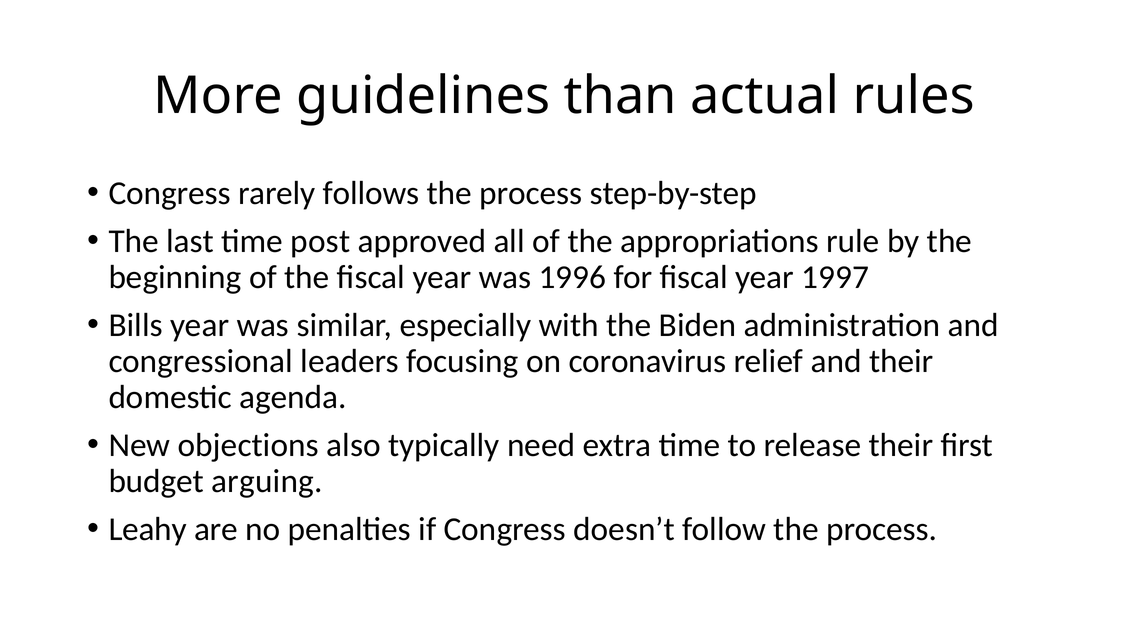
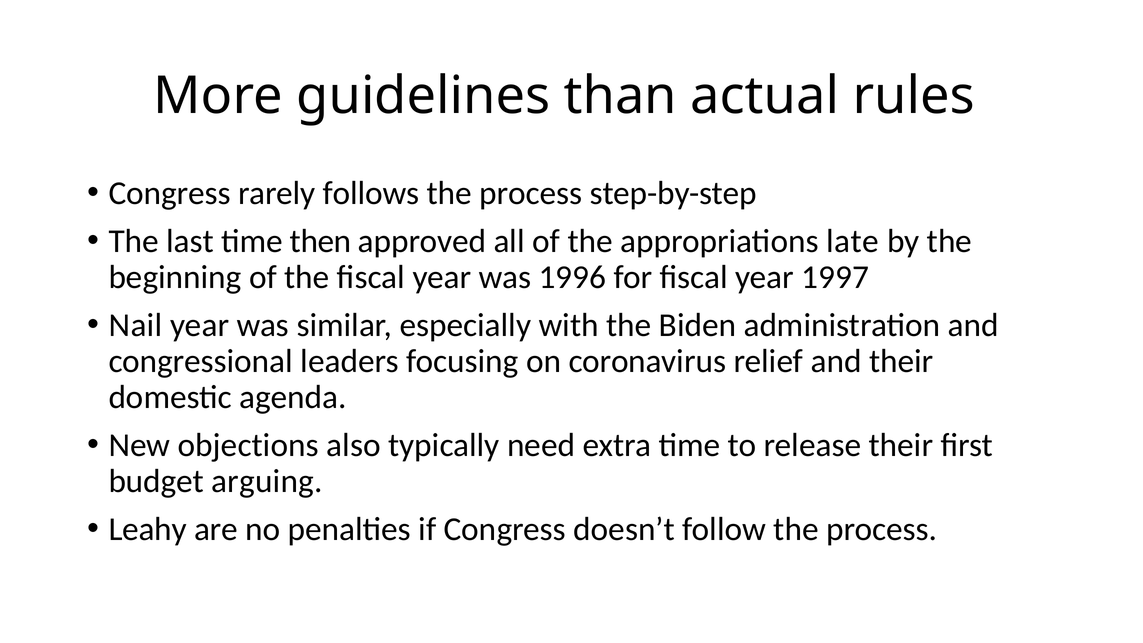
post: post -> then
rule: rule -> late
Bills: Bills -> Nail
